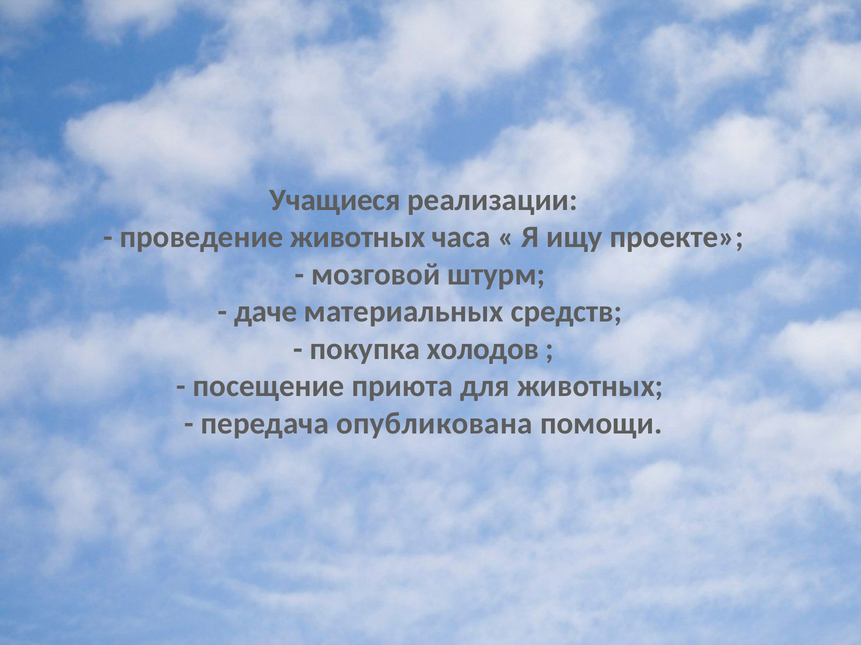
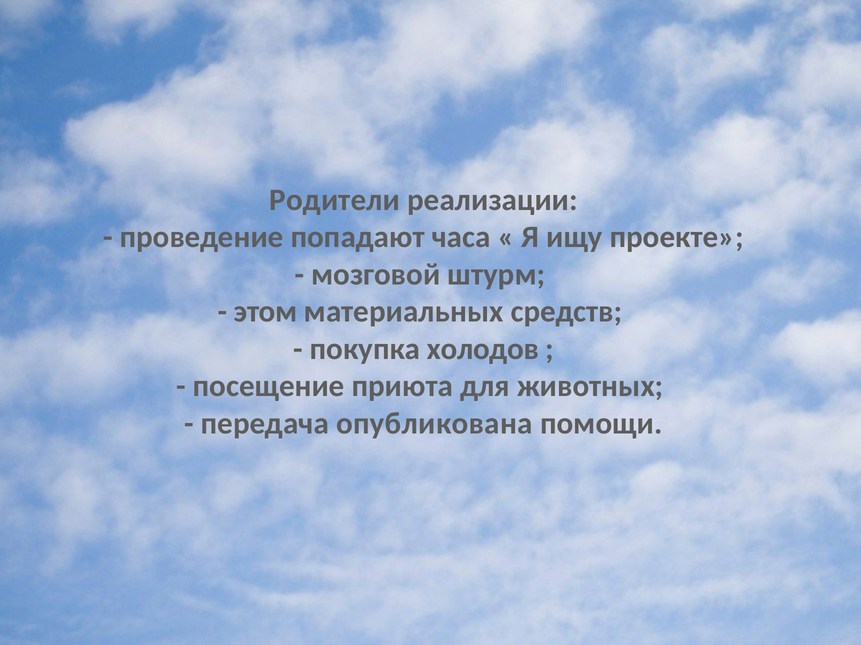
Учащиеся: Учащиеся -> Родители
проведение животных: животных -> попадают
даче: даче -> этом
